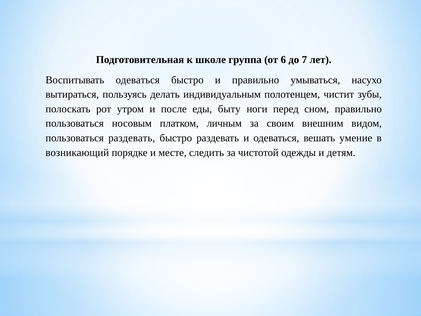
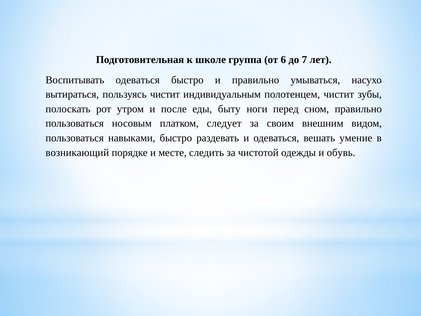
пользуясь делать: делать -> чистит
личным: личным -> следует
пользоваться раздевать: раздевать -> навыками
детям: детям -> обувь
